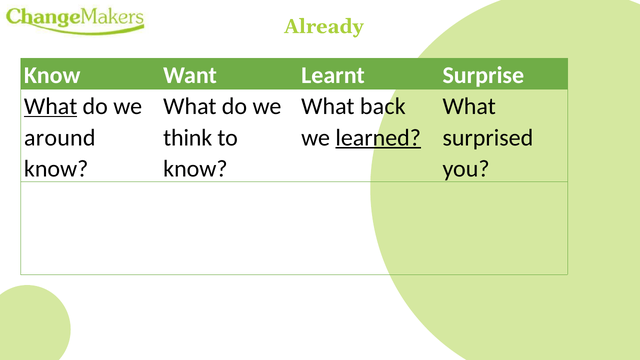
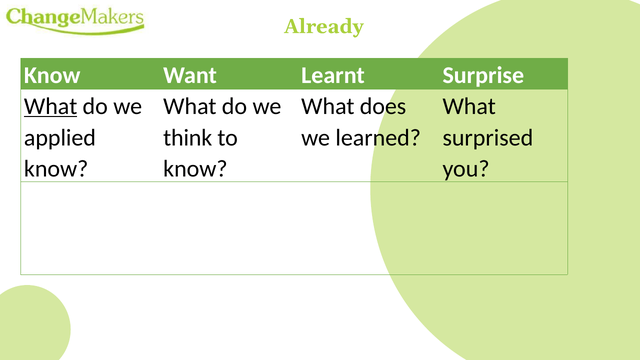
back: back -> does
around: around -> applied
learned underline: present -> none
